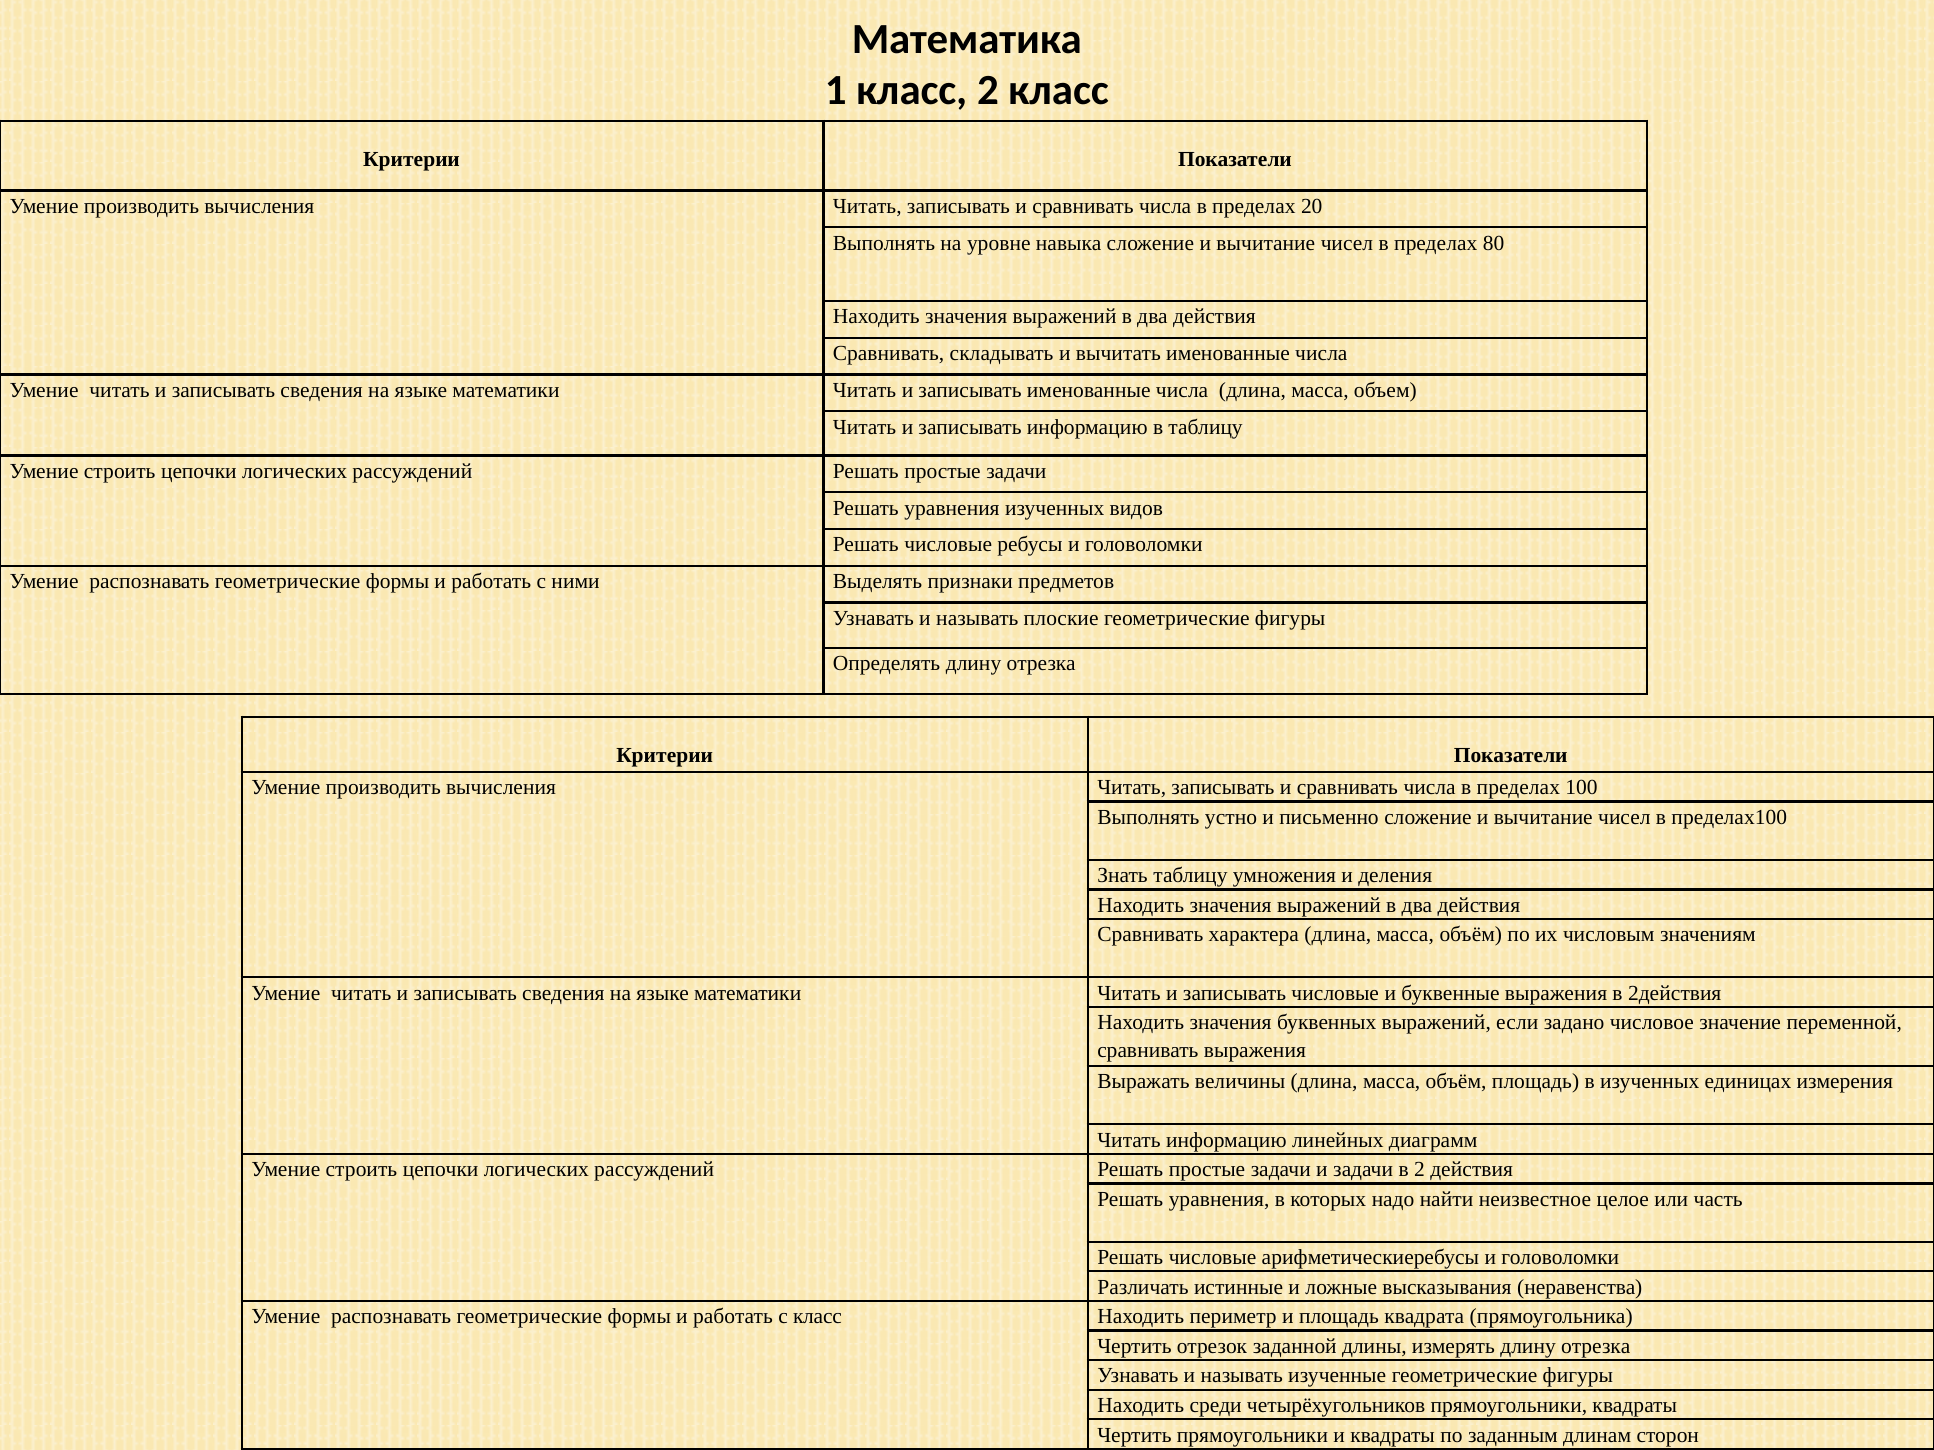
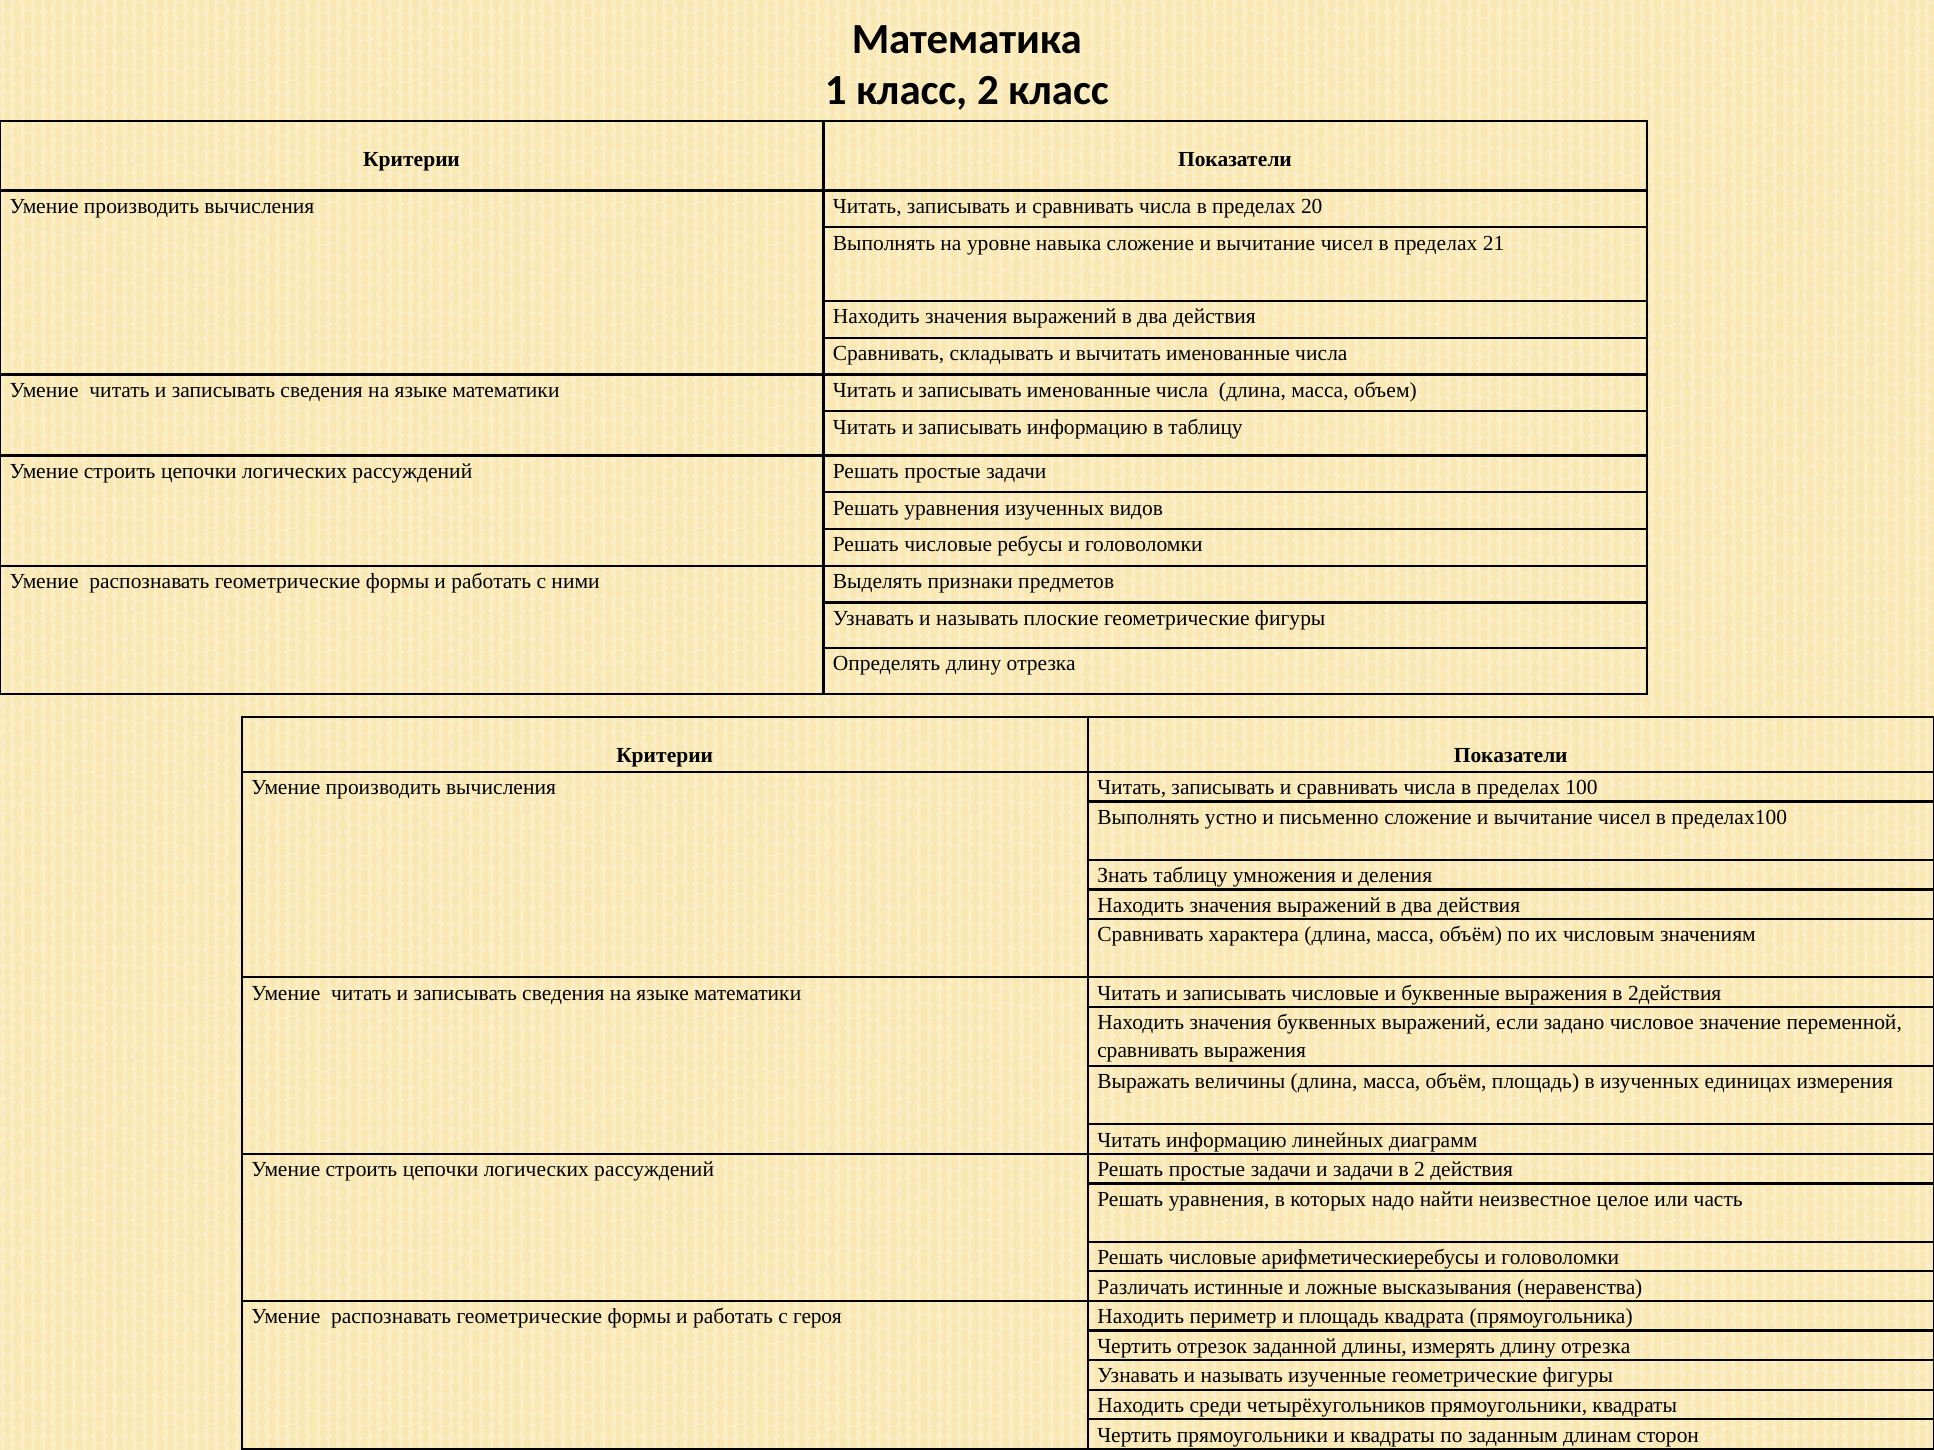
80: 80 -> 21
с класс: класс -> героя
